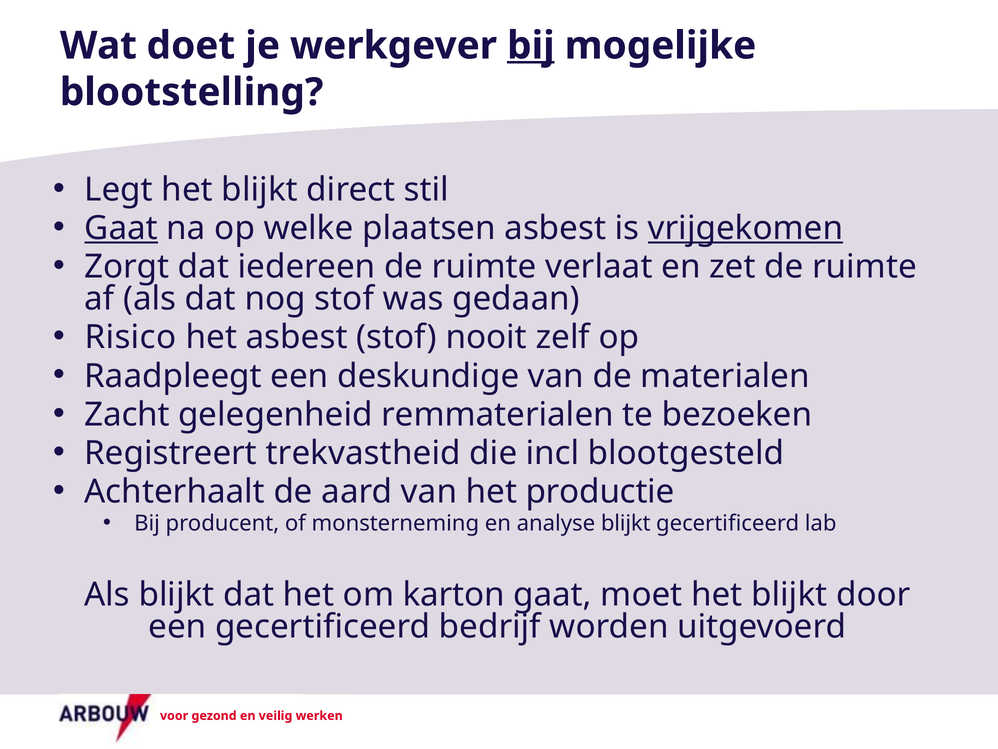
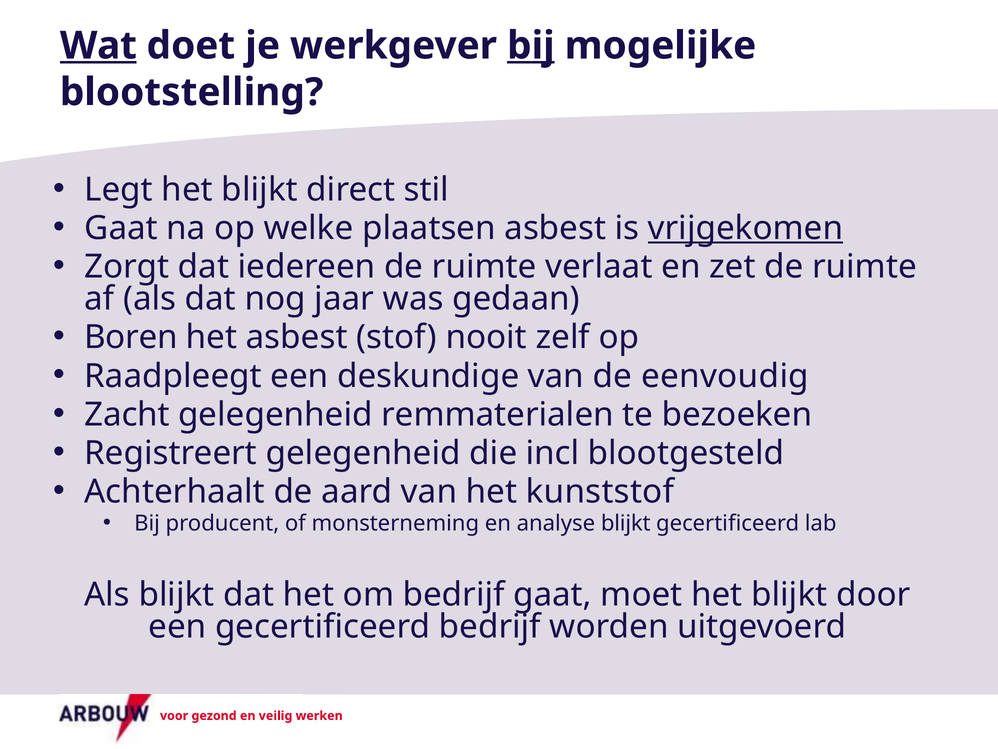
Wat underline: none -> present
Gaat at (121, 228) underline: present -> none
nog stof: stof -> jaar
Risico: Risico -> Boren
materialen: materialen -> eenvoudig
Registreert trekvastheid: trekvastheid -> gelegenheid
productie: productie -> kunststof
om karton: karton -> bedrijf
